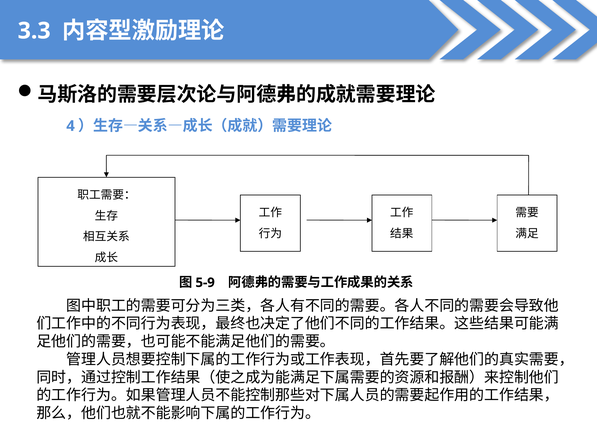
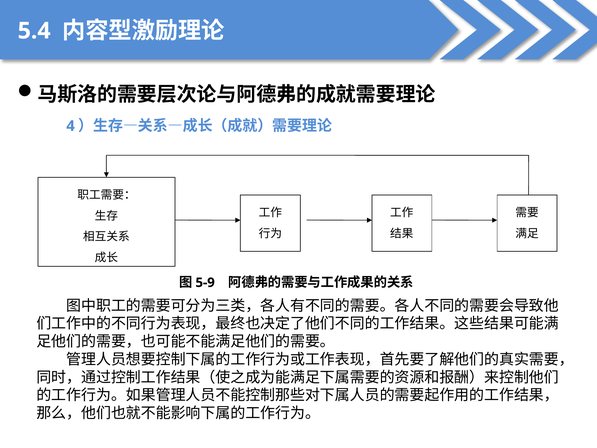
3.3: 3.3 -> 5.4
